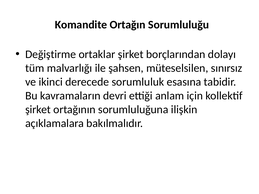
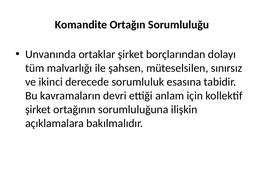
Değiştirme: Değiştirme -> Unvanında
